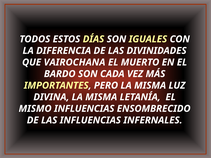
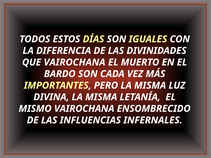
MISMO INFLUENCIAS: INFLUENCIAS -> VAIROCHANA
